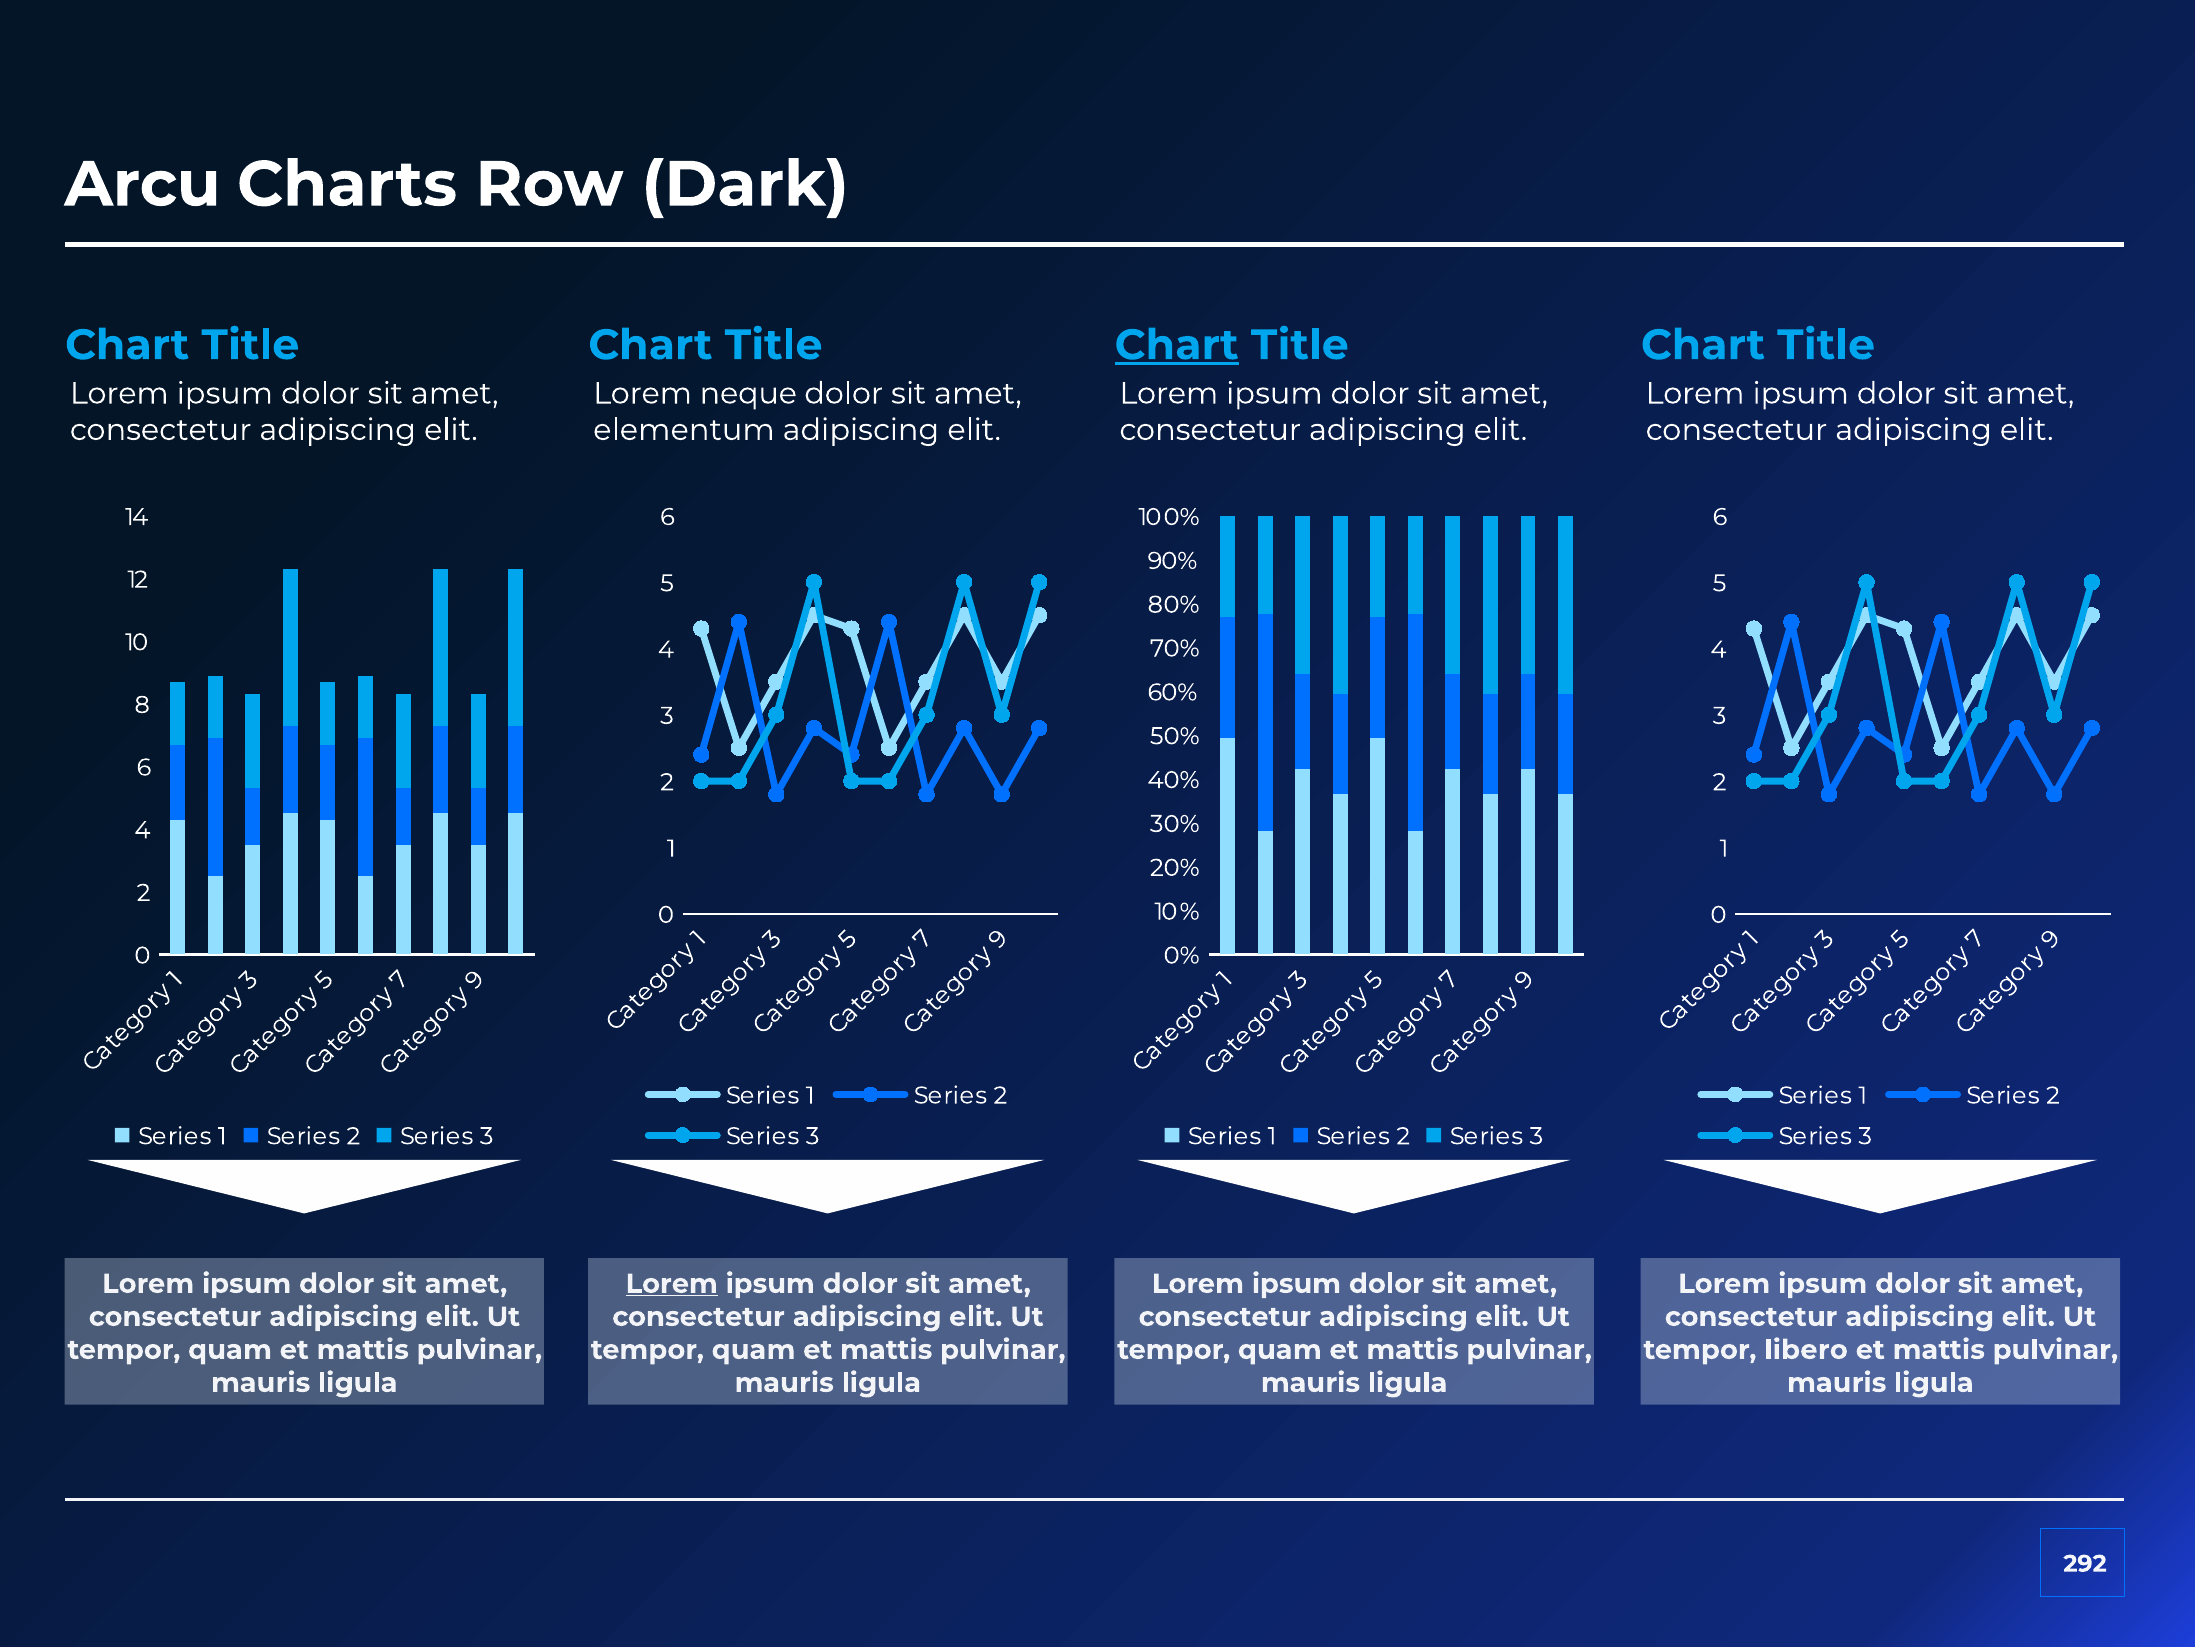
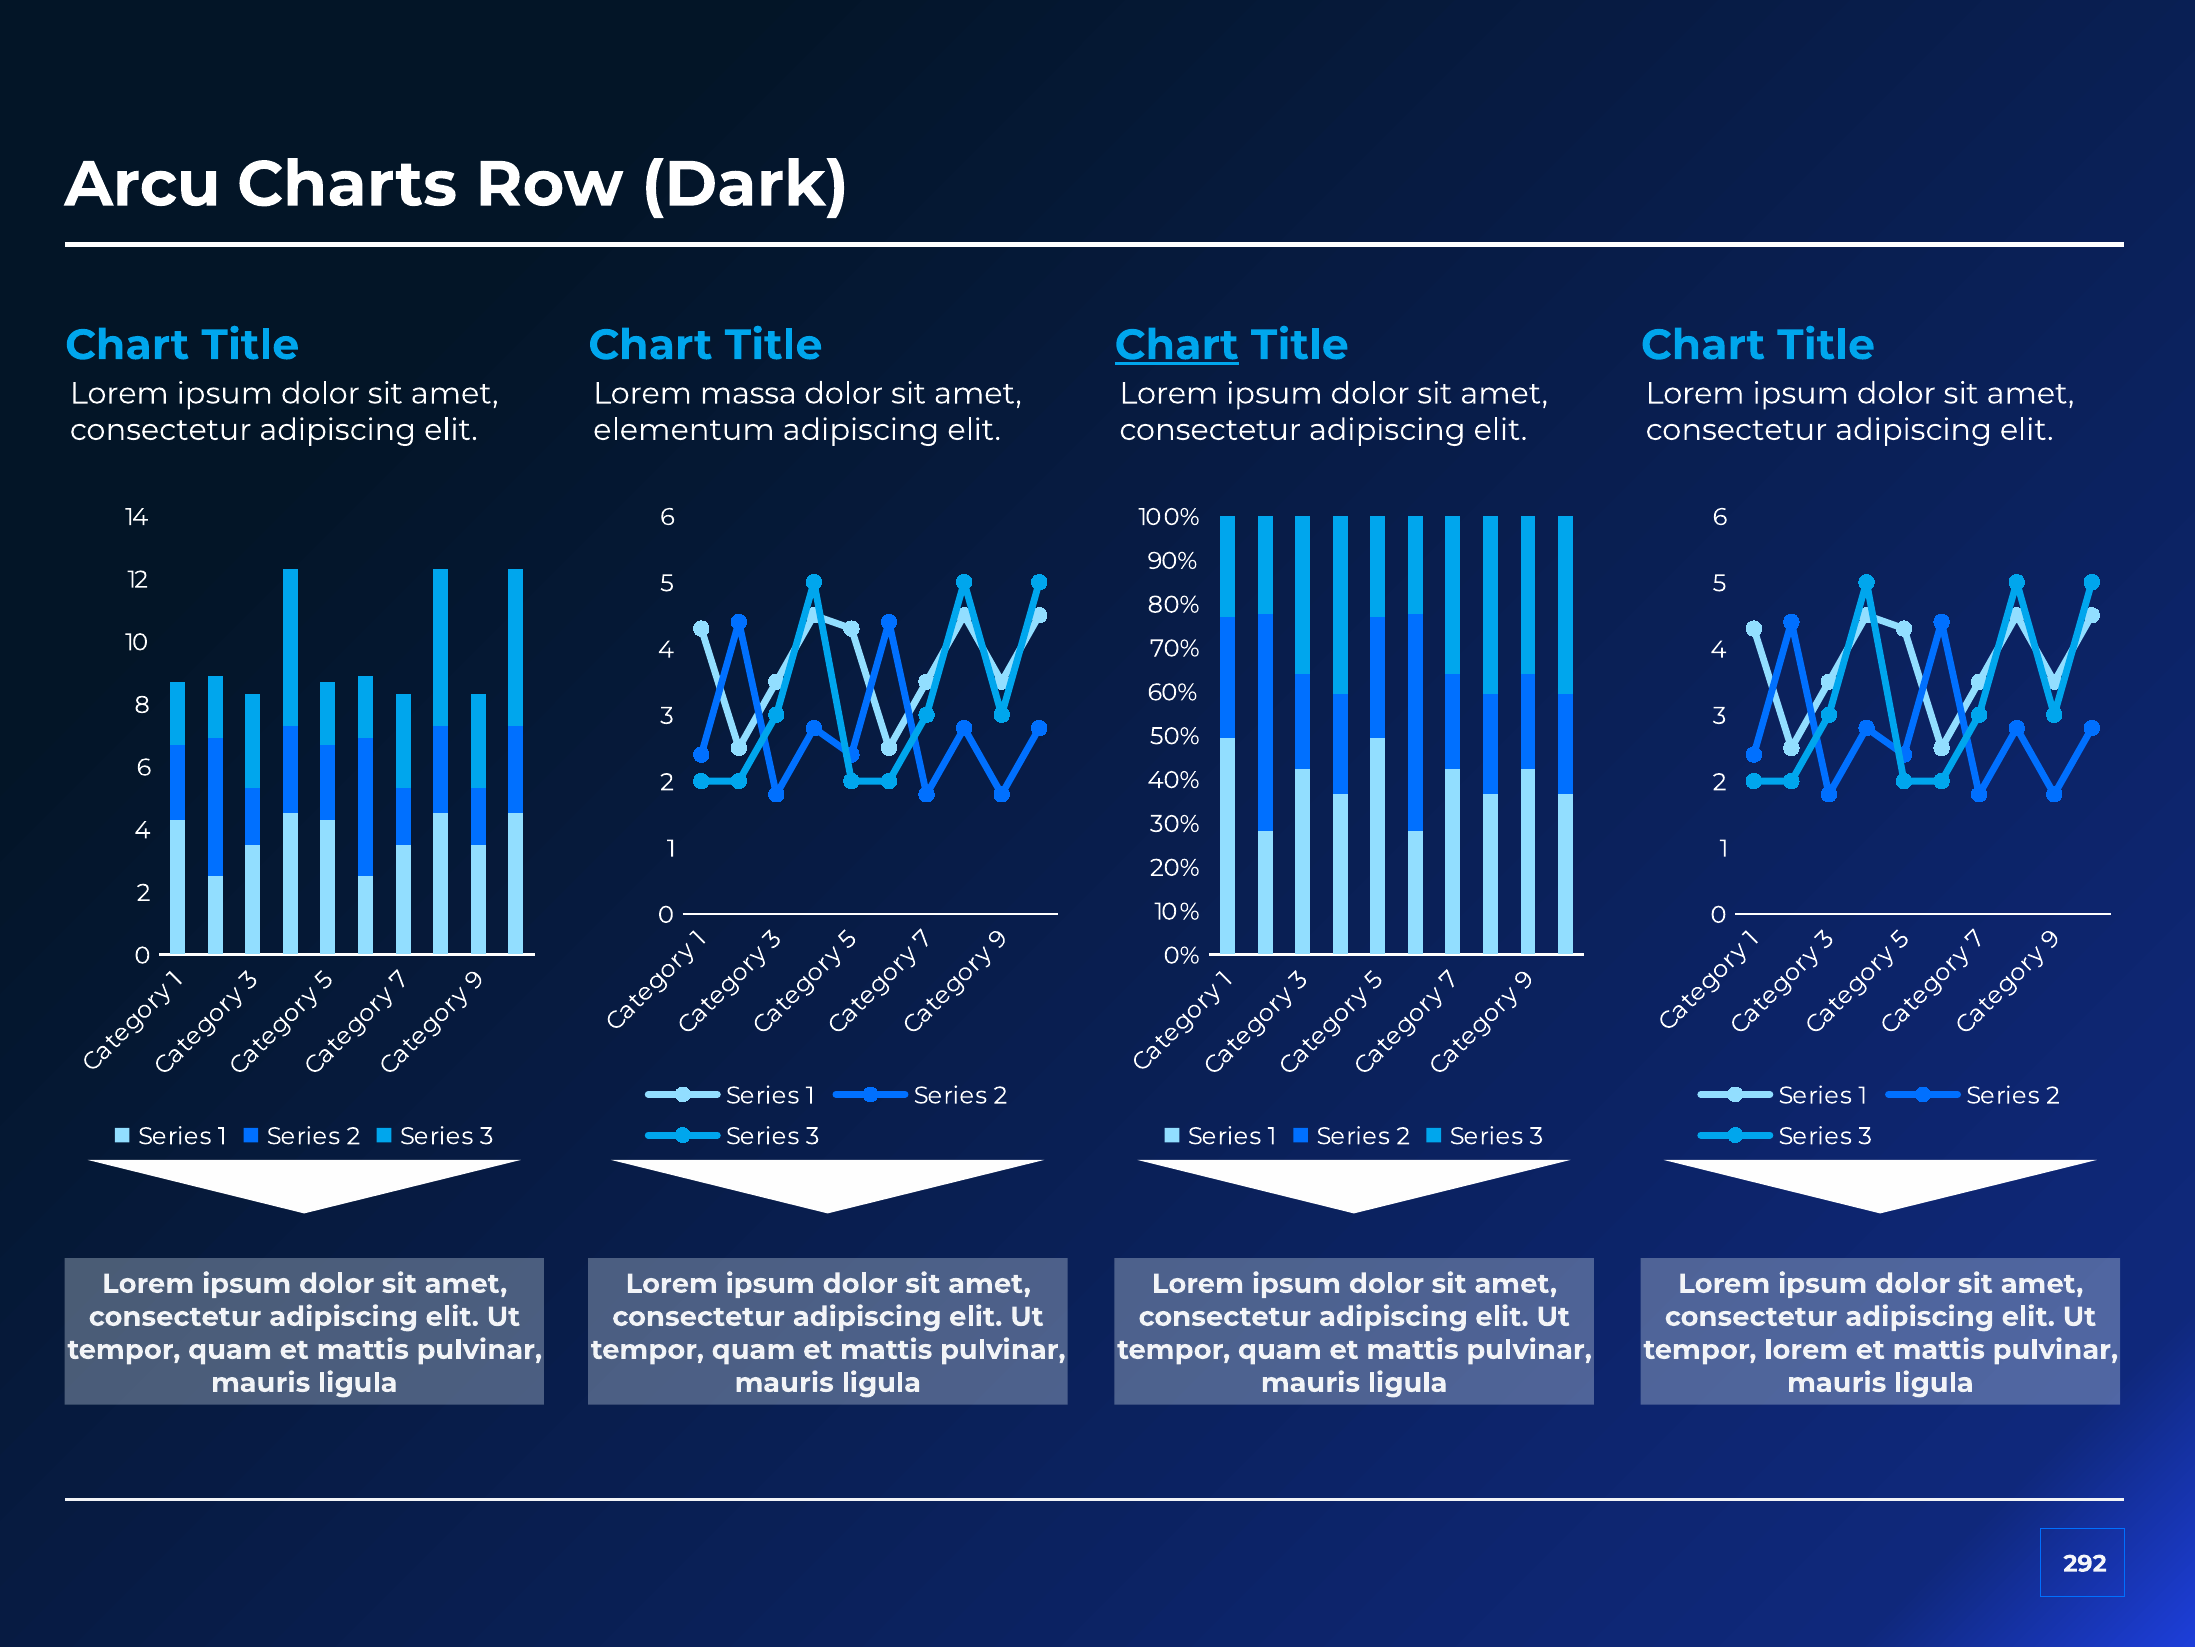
neque: neque -> massa
Lorem at (672, 1283) underline: present -> none
tempor libero: libero -> lorem
